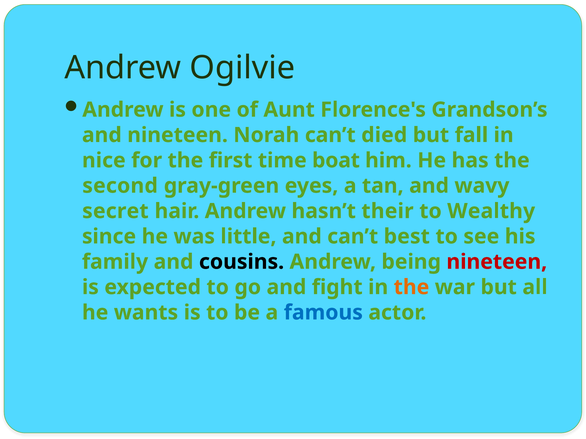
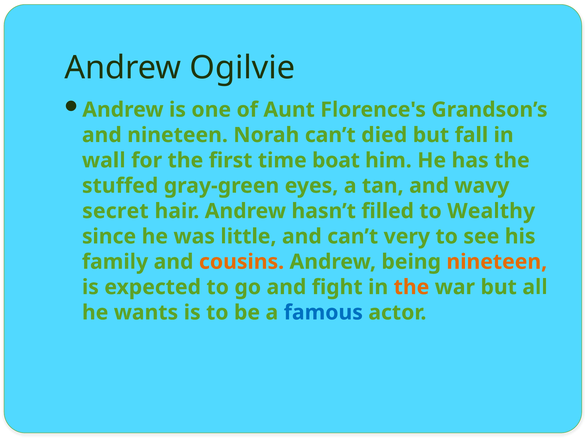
nice: nice -> wall
second: second -> stuffed
their: their -> filled
best: best -> very
cousins colour: black -> orange
nineteen at (497, 262) colour: red -> orange
